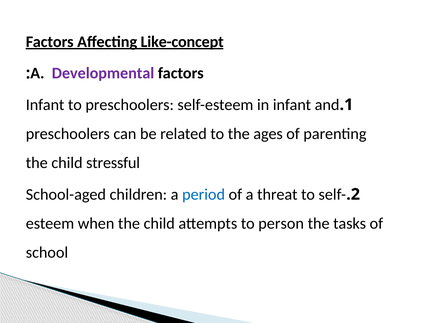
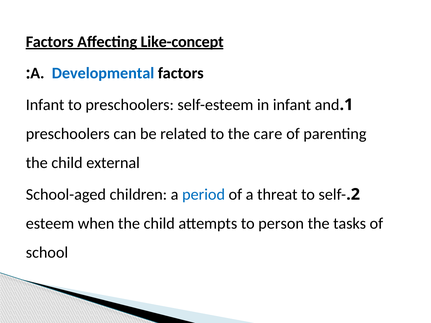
Developmental colour: purple -> blue
ages: ages -> care
stressful: stressful -> external
